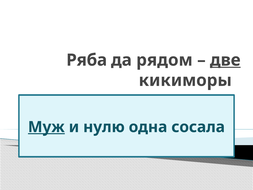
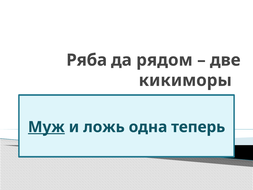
две underline: present -> none
нулю: нулю -> ложь
сосала: сосала -> теперь
